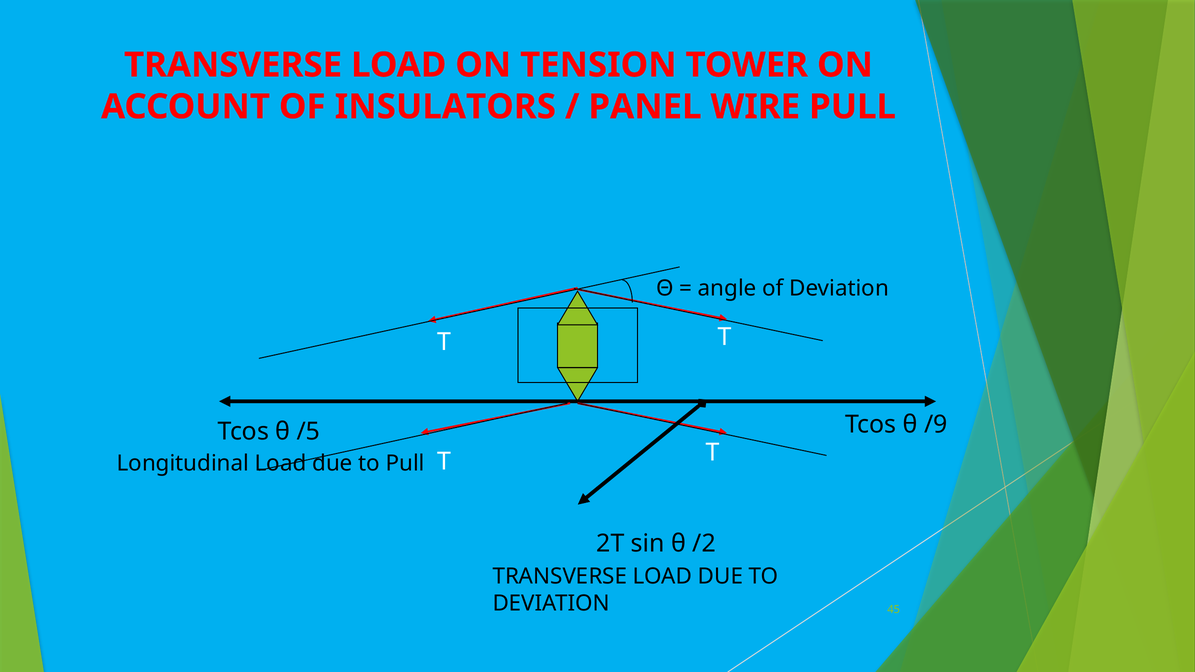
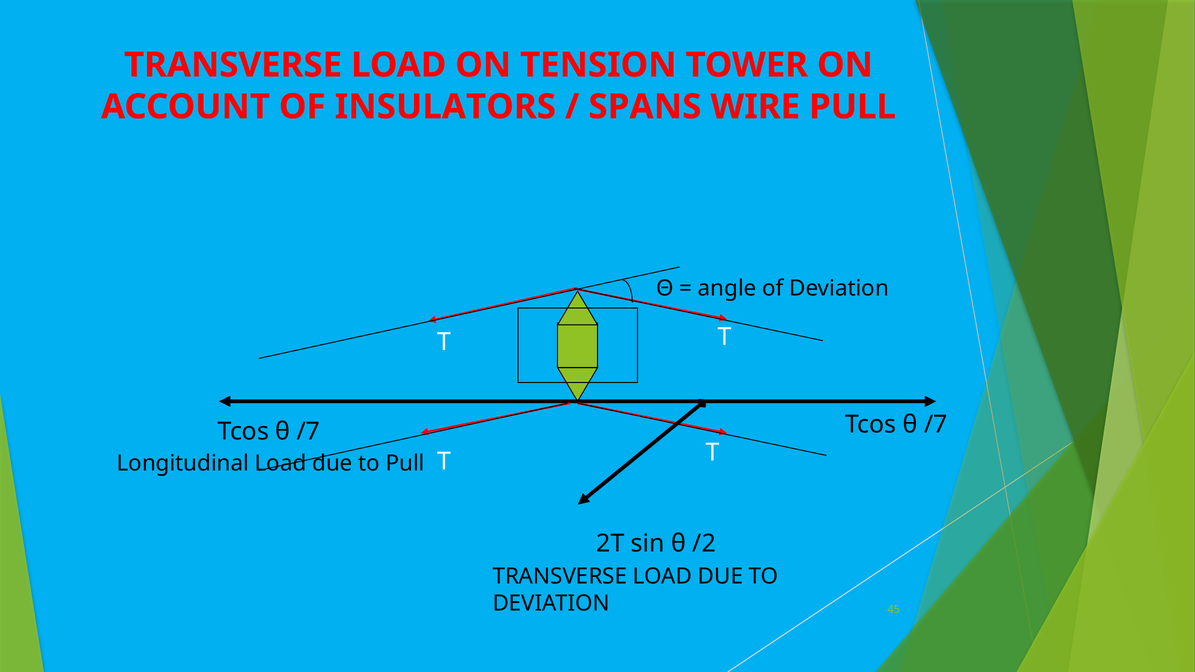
PANEL: PANEL -> SPANS
/9 at (936, 424): /9 -> /7
/5 at (308, 432): /5 -> /7
